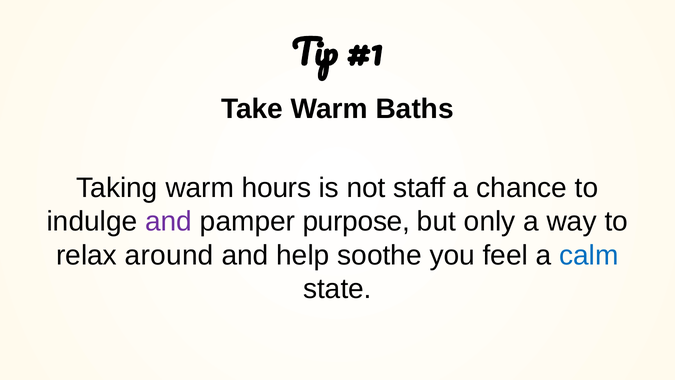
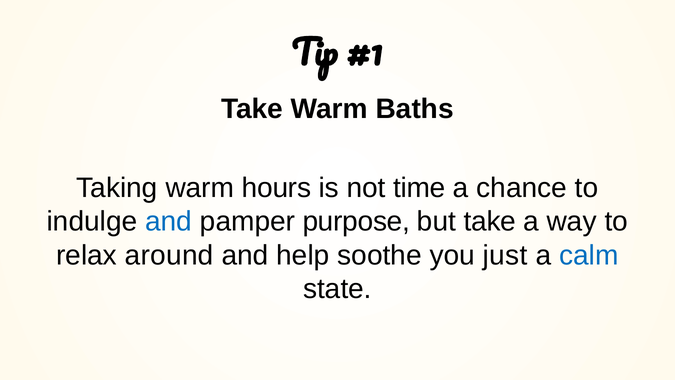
staff: staff -> time
and at (169, 221) colour: purple -> blue
but only: only -> take
feel: feel -> just
